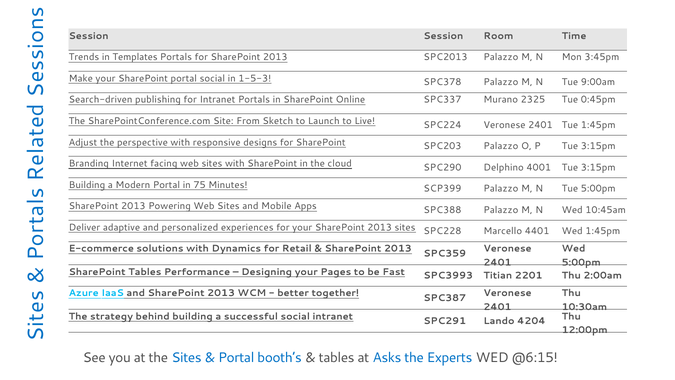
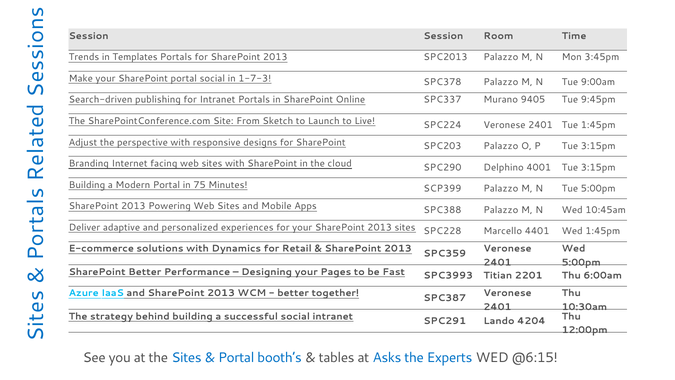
1-5-3: 1-5-3 -> 1-7-3
2325: 2325 -> 9405
0:45pm: 0:45pm -> 9:45pm
SharePoint Tables: Tables -> Better
2:00am: 2:00am -> 6:00am
